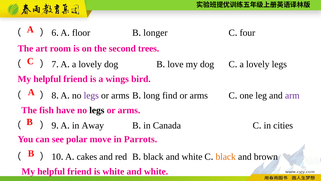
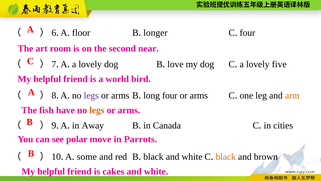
trees: trees -> near
lovely legs: legs -> five
wings: wings -> world
long find: find -> four
arm colour: purple -> orange
legs at (97, 110) colour: black -> orange
cakes: cakes -> some
is white: white -> cakes
